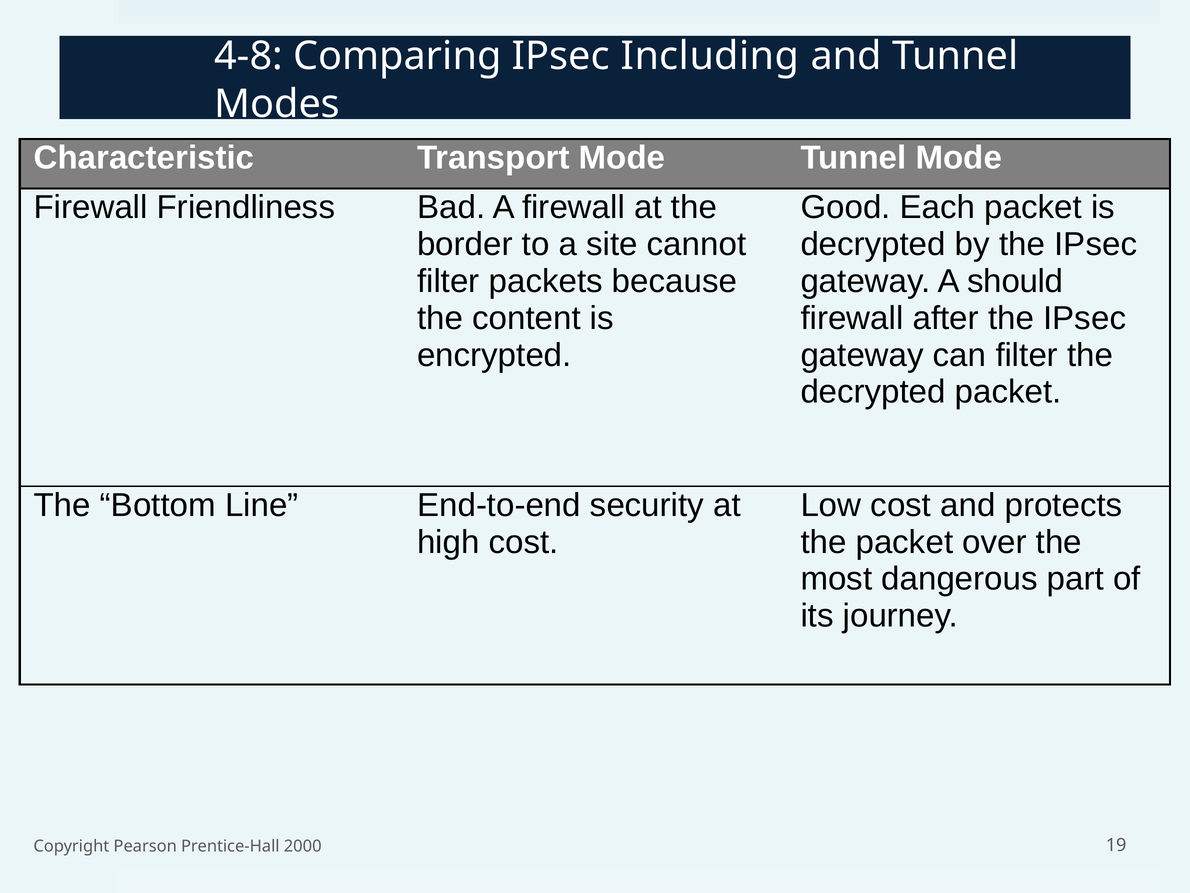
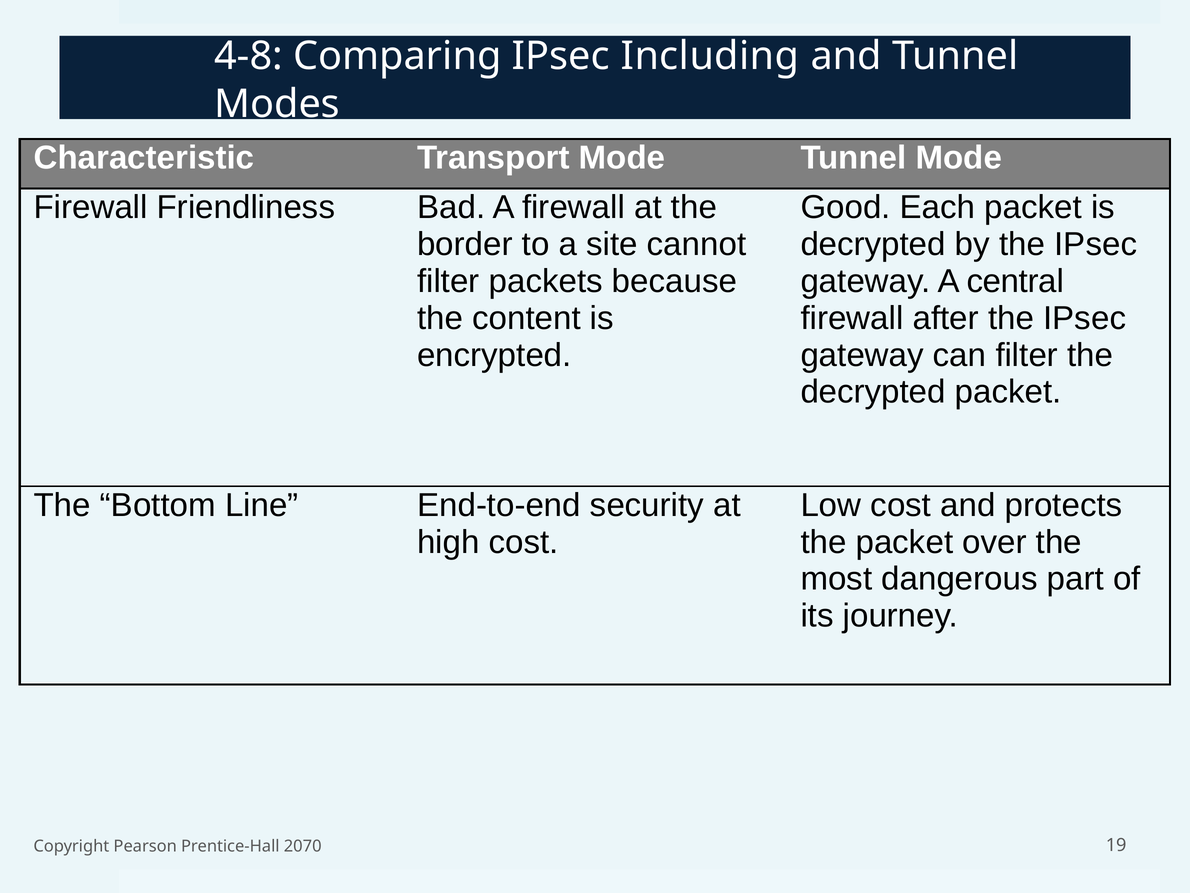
should: should -> central
2000: 2000 -> 2070
